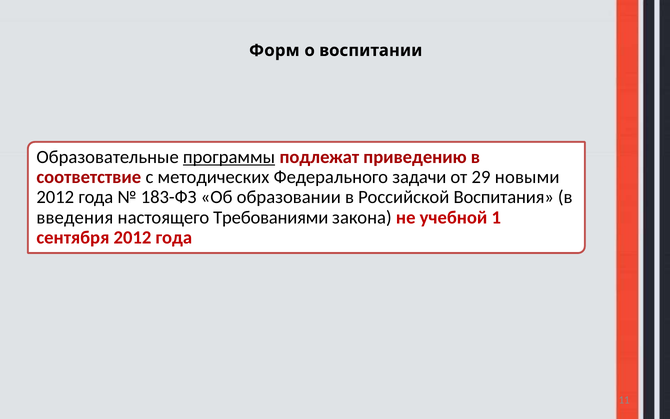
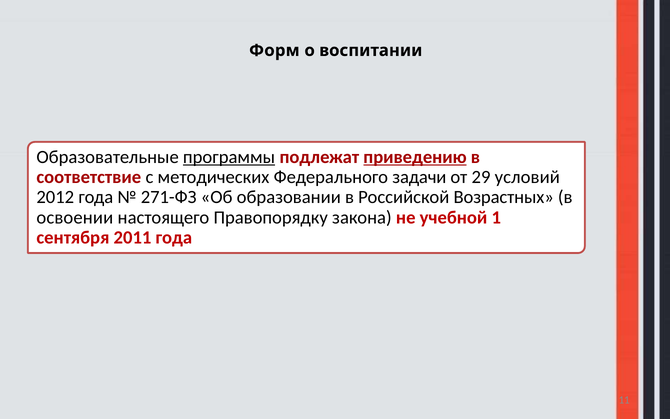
приведению underline: none -> present
новыми: новыми -> условий
183-ФЗ: 183-ФЗ -> 271-ФЗ
Воспитания: Воспитания -> Возрастных
введения: введения -> освоении
Требованиями: Требованиями -> Правопорядку
сентября 2012: 2012 -> 2011
